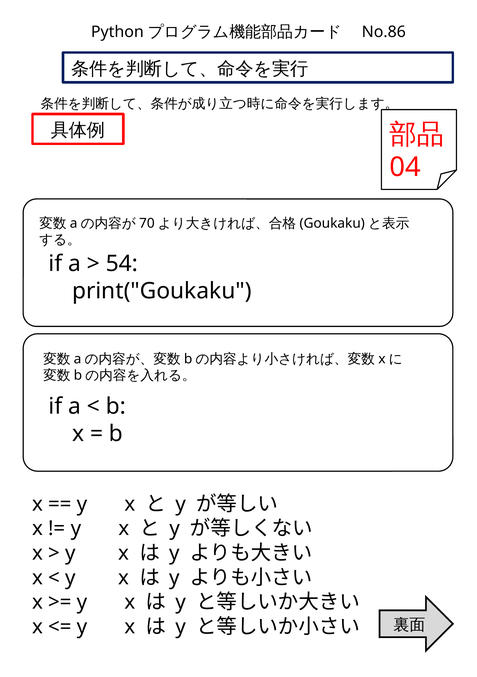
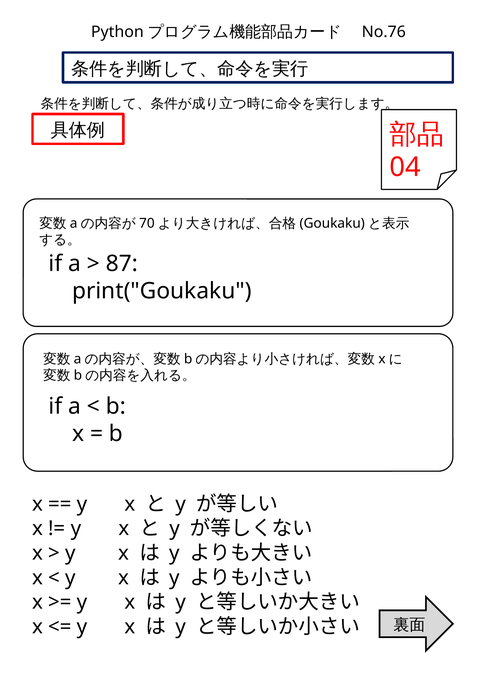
No.86: No.86 -> No.76
54: 54 -> 87
